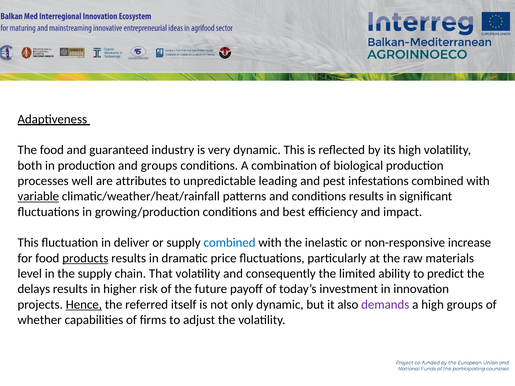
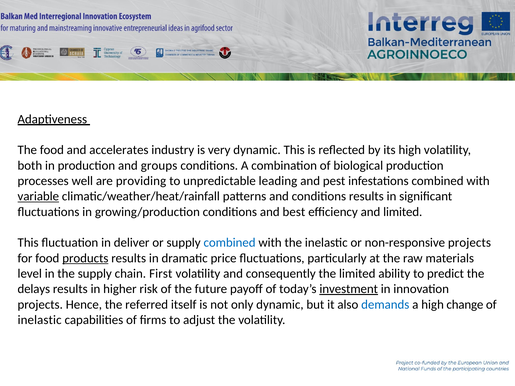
guaranteed: guaranteed -> accelerates
attributes: attributes -> providing
and impact: impact -> limited
non-responsive increase: increase -> projects
That: That -> First
investment underline: none -> present
Hence underline: present -> none
demands colour: purple -> blue
high groups: groups -> change
whether at (40, 320): whether -> inelastic
